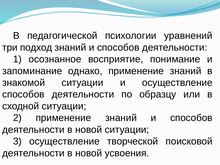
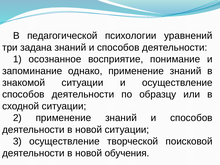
подход: подход -> задана
усвоения: усвоения -> обучения
